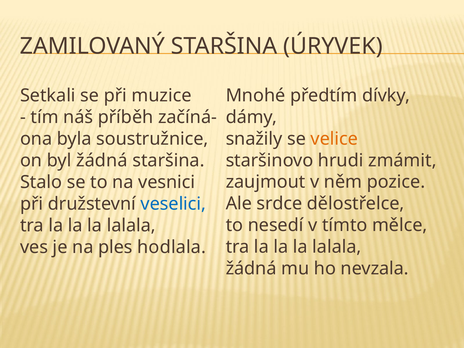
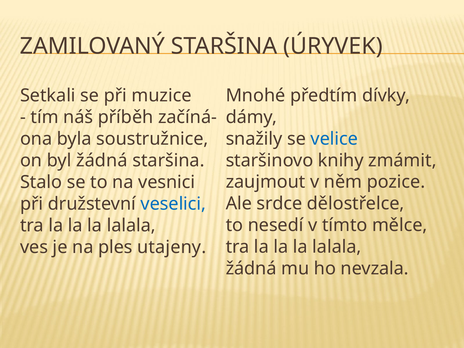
velice colour: orange -> blue
hrudi: hrudi -> knihy
hodlala: hodlala -> utajeny
